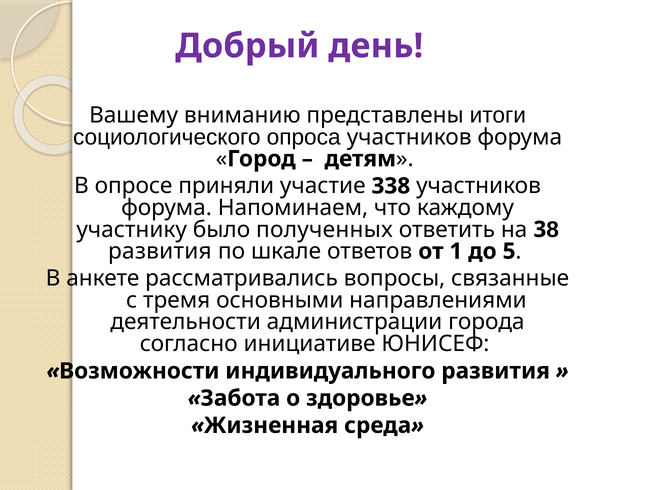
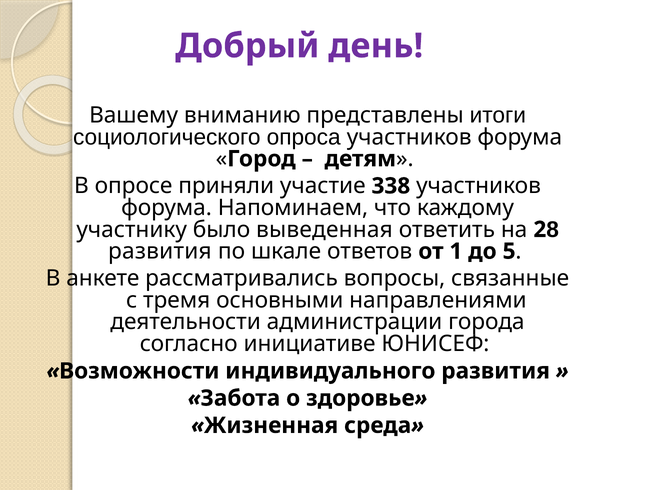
полученных: полученных -> выведенная
3: 3 -> 2
